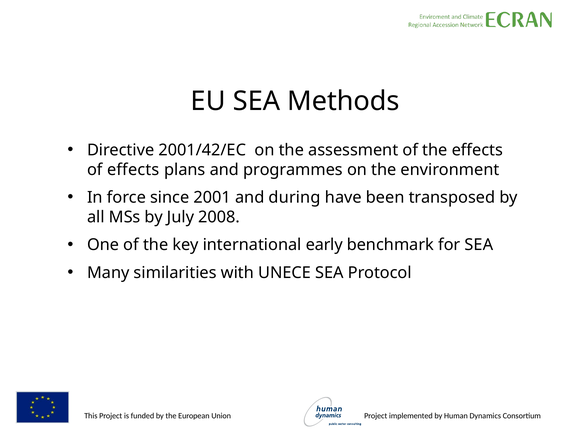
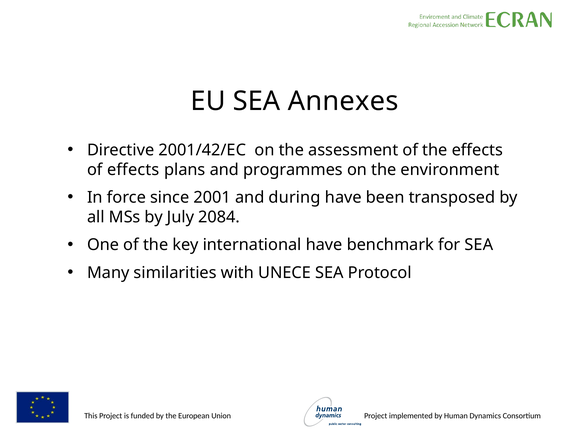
Methods: Methods -> Annexes
2008: 2008 -> 2084
international early: early -> have
